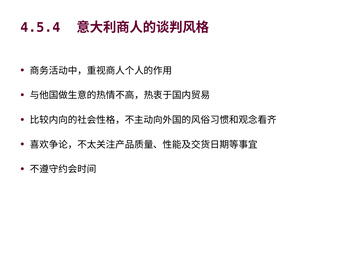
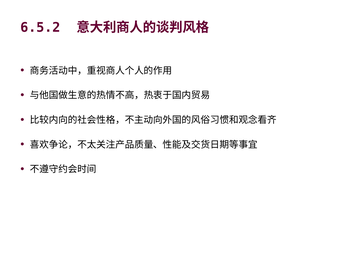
4.5.4: 4.5.4 -> 6.5.2
